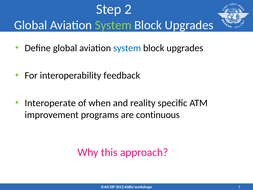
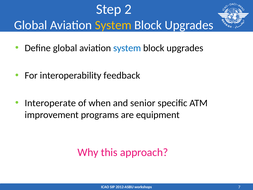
System at (113, 25) colour: light green -> yellow
reality: reality -> senior
continuous: continuous -> equipment
